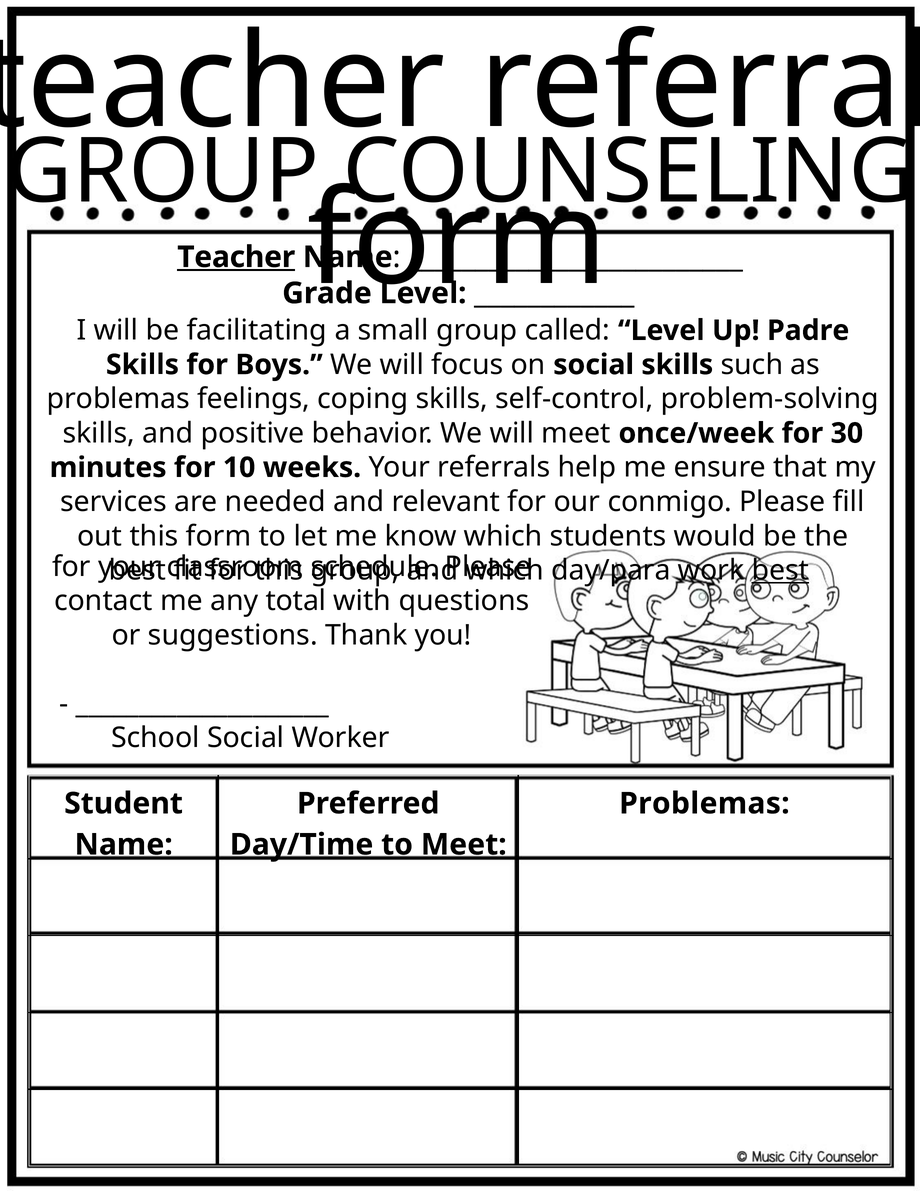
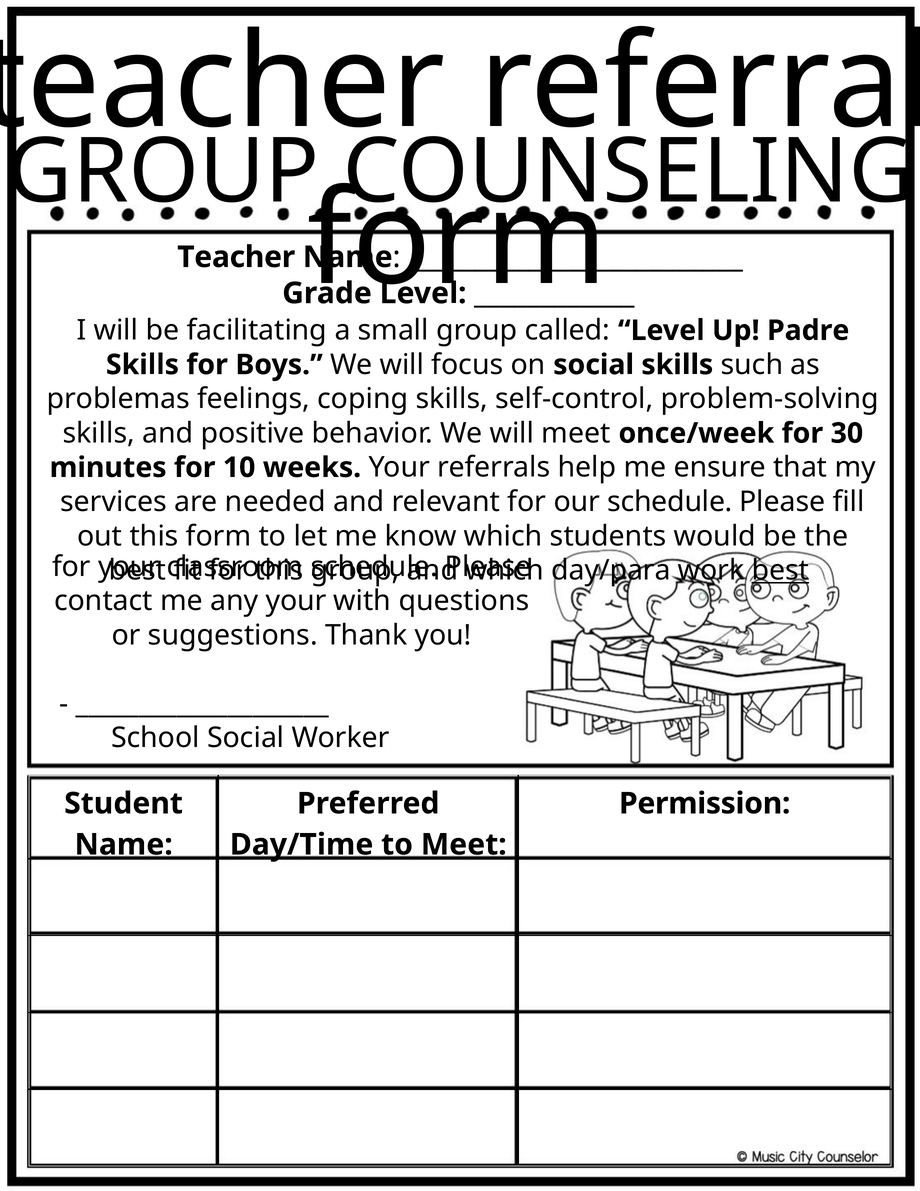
Teacher at (236, 257) underline: present -> none
our conmigo: conmigo -> schedule
any total: total -> your
Problemas at (704, 803): Problemas -> Permission
